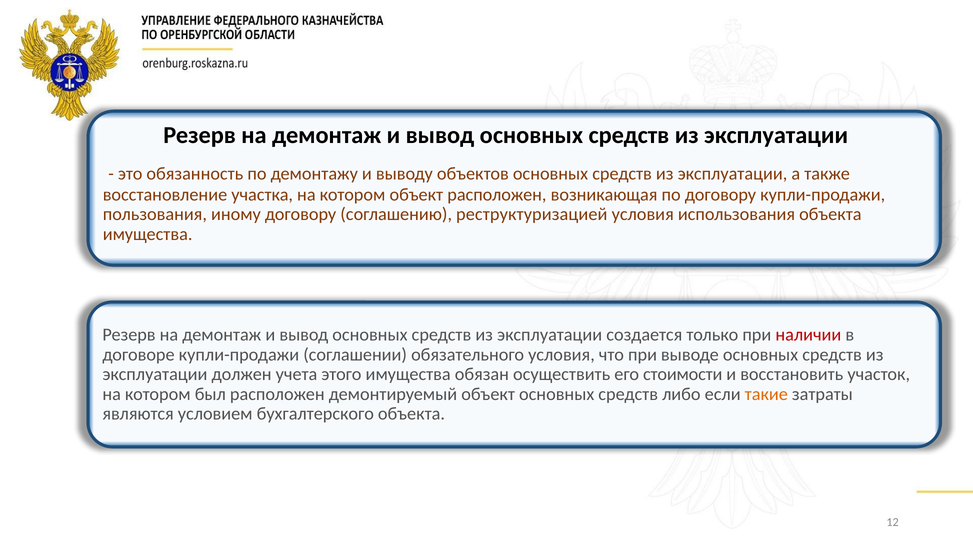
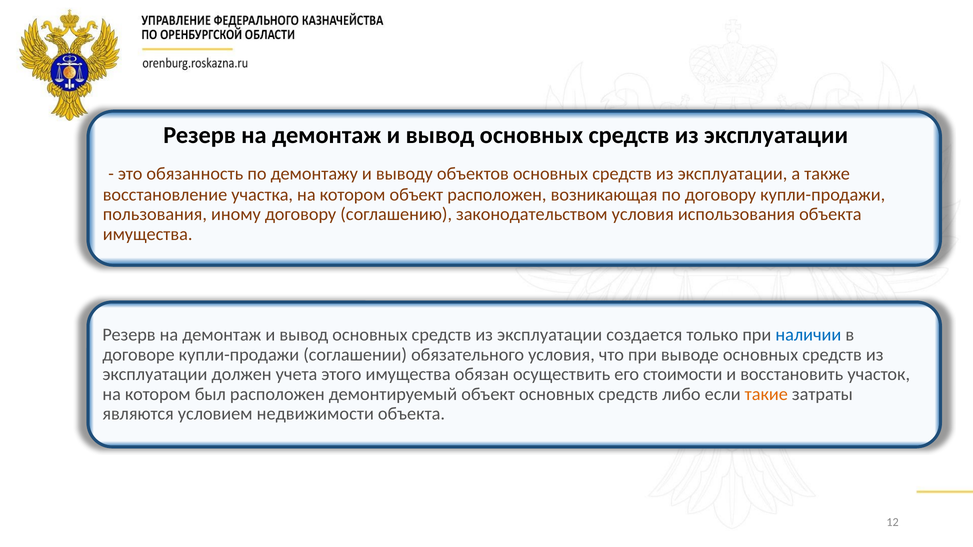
реструктуризацией: реструктуризацией -> законодательством
наличии colour: red -> blue
бухгалтерского: бухгалтерского -> недвижимости
